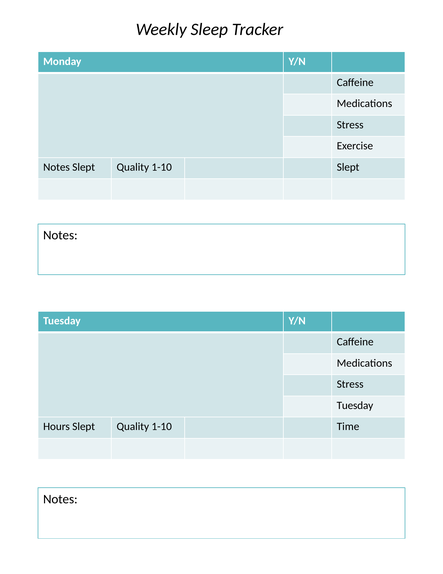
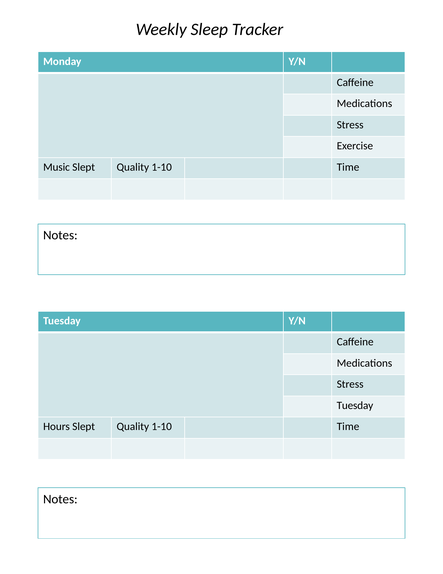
Notes at (56, 167): Notes -> Music
Slept at (348, 167): Slept -> Time
